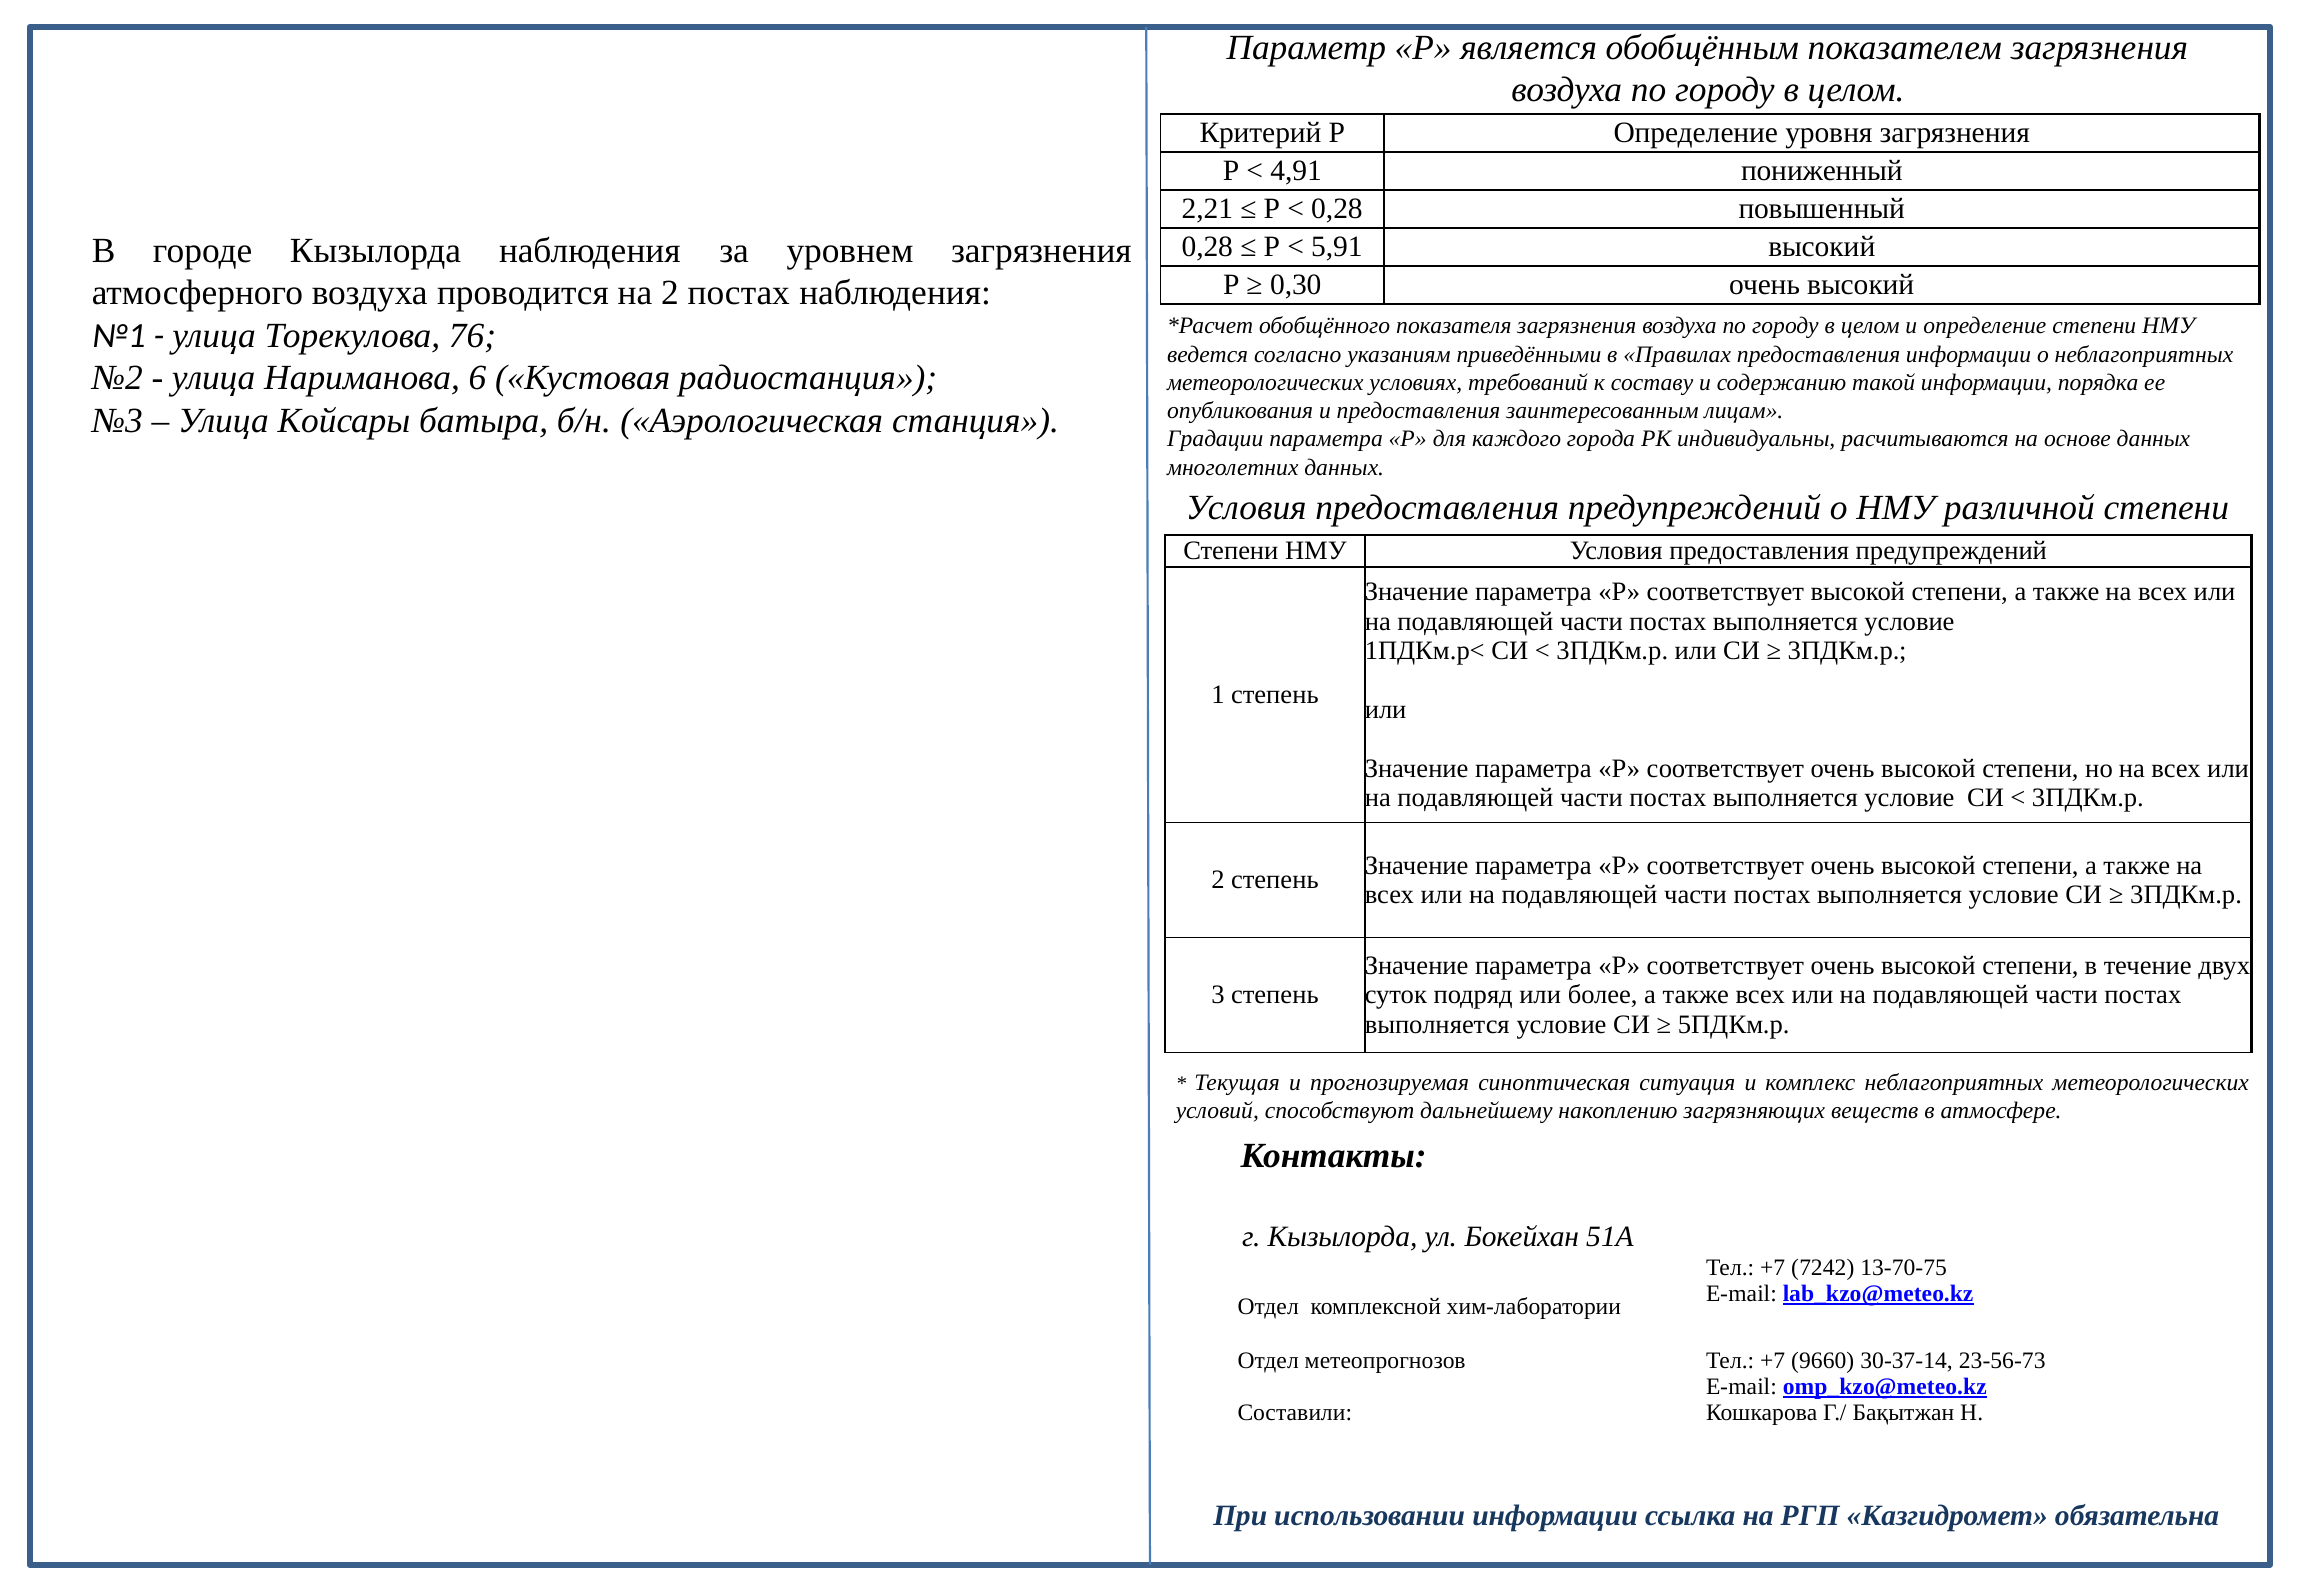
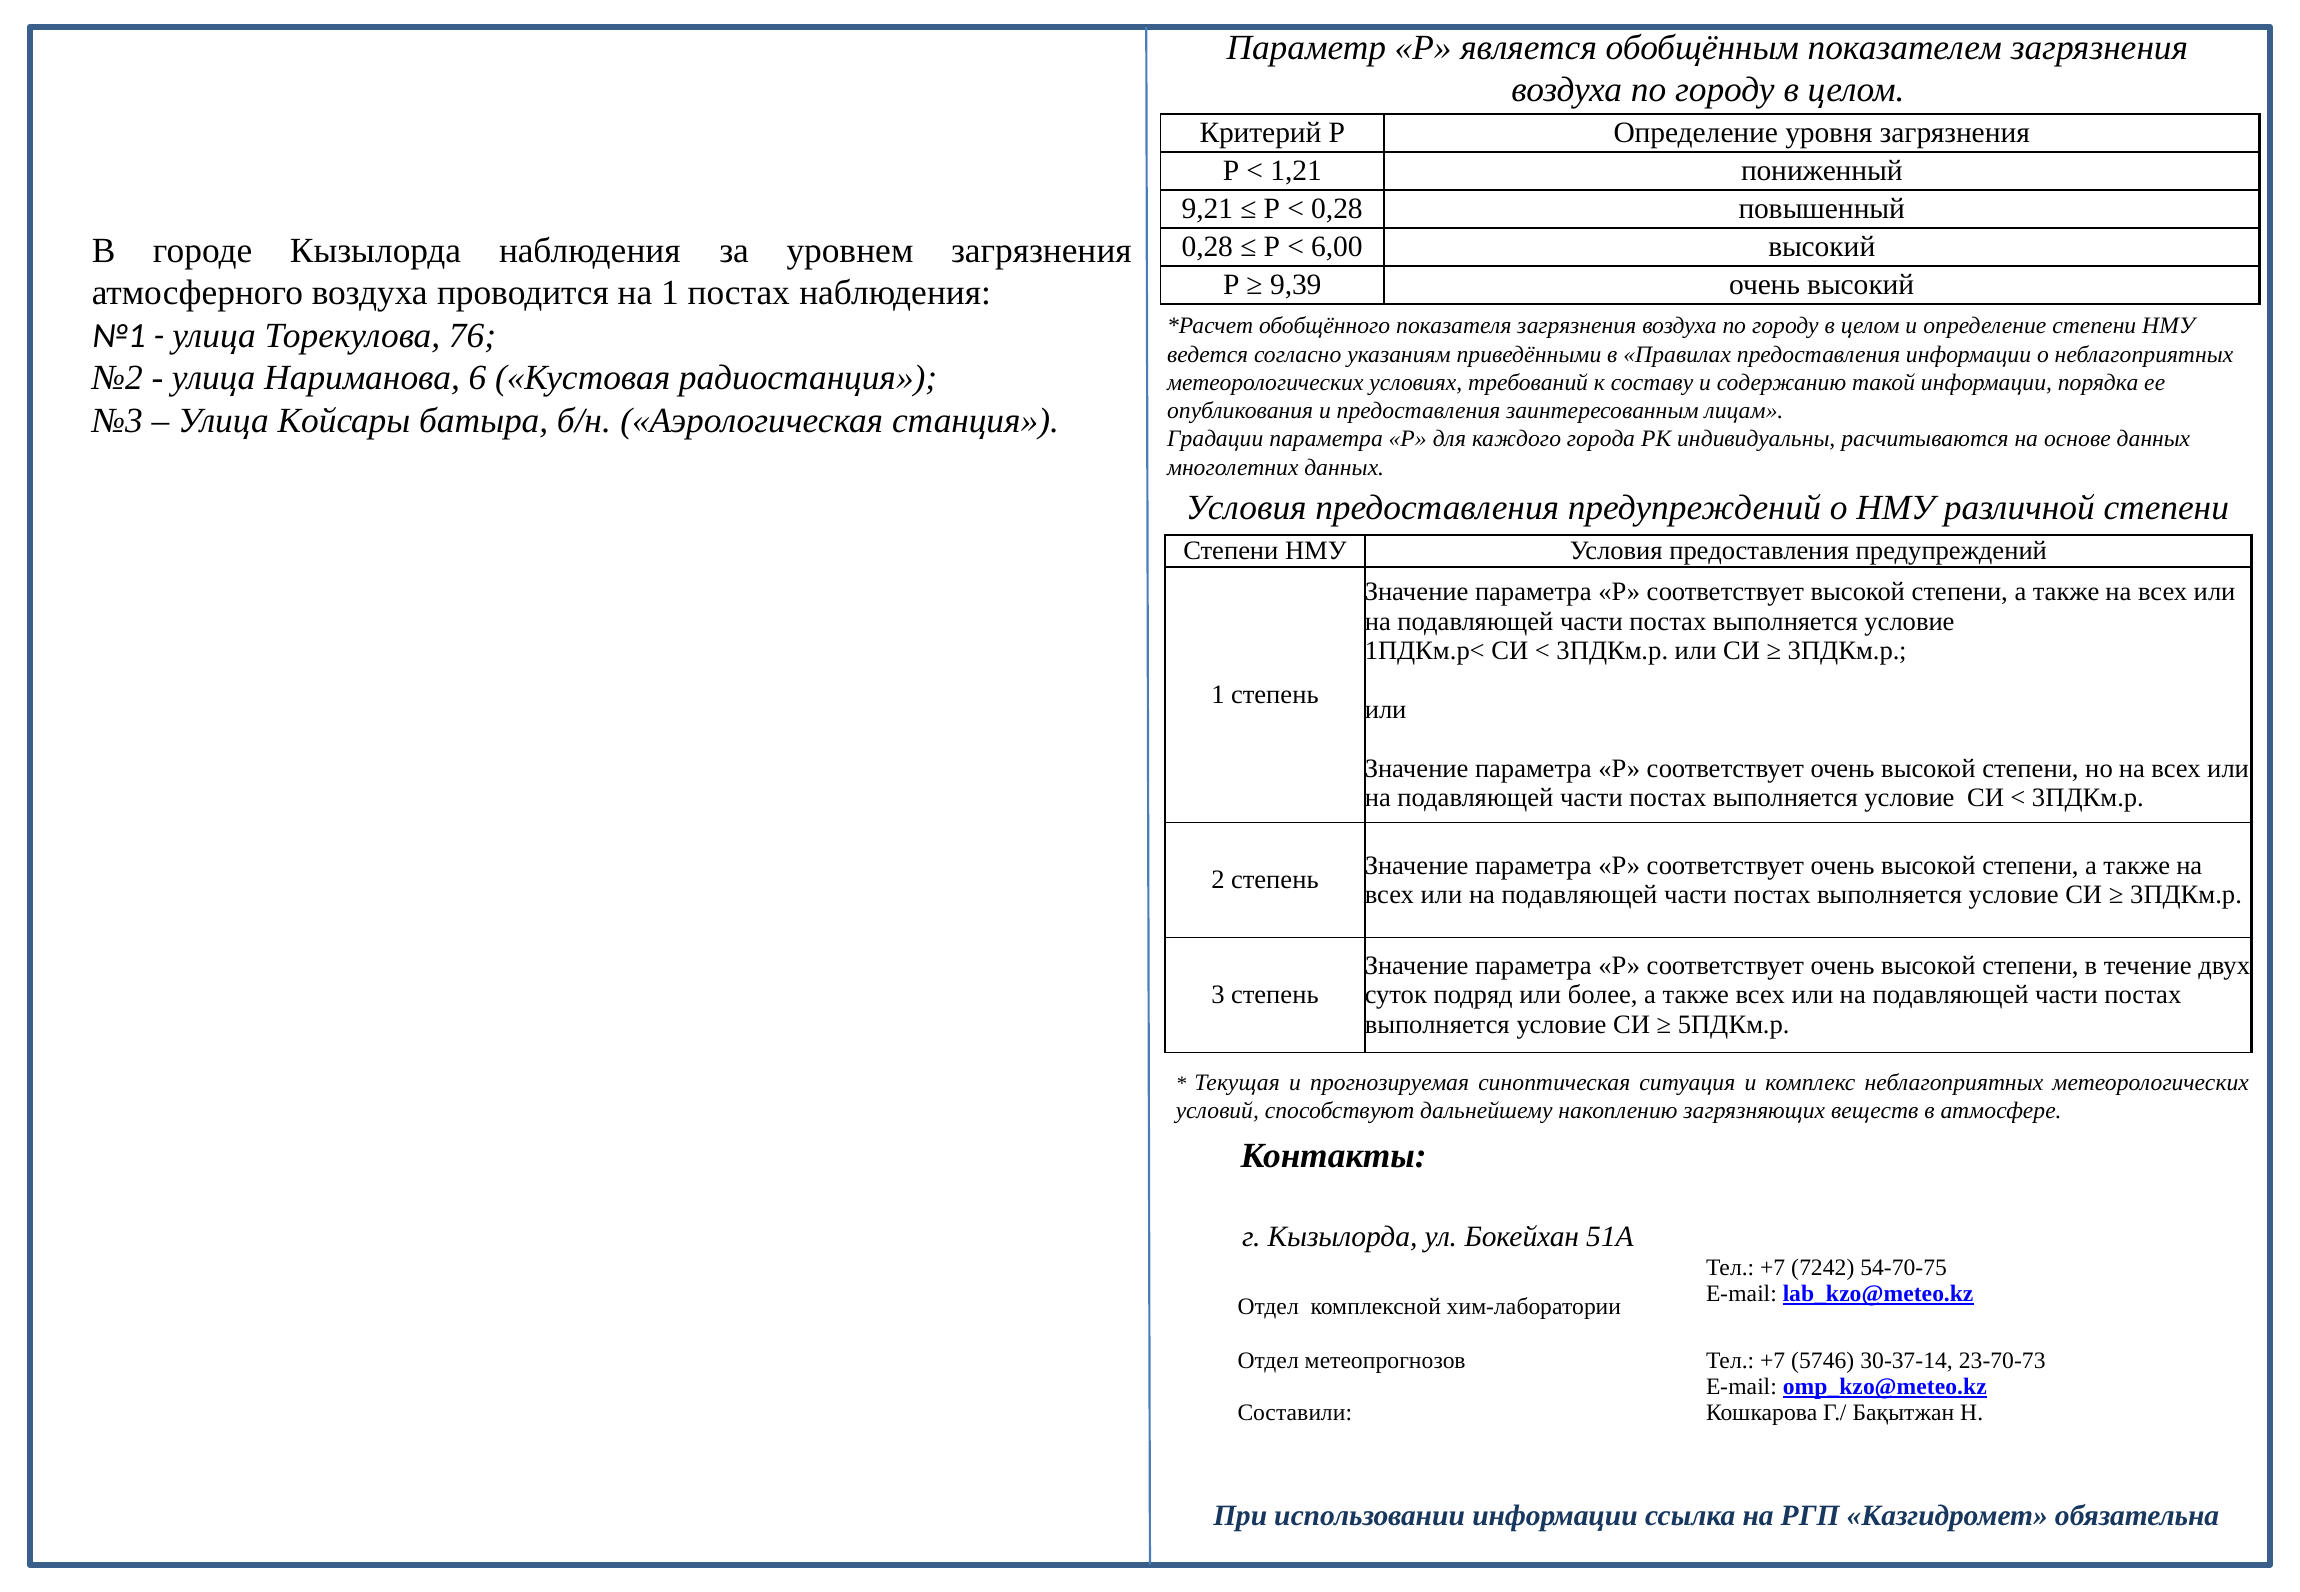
4,91: 4,91 -> 1,21
2,21: 2,21 -> 9,21
5,91: 5,91 -> 6,00
0,30: 0,30 -> 9,39
на 2: 2 -> 1
13-70-75: 13-70-75 -> 54-70-75
9660: 9660 -> 5746
23-56-73: 23-56-73 -> 23-70-73
